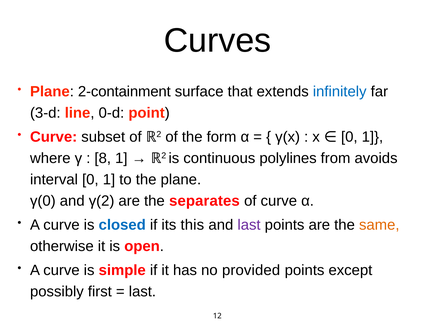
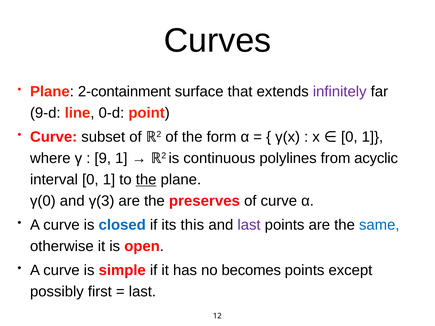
infinitely colour: blue -> purple
3-d: 3-d -> 9-d
8: 8 -> 9
avoids: avoids -> acyclic
the at (146, 180) underline: none -> present
γ(2: γ(2 -> γ(3
separates: separates -> preserves
same colour: orange -> blue
provided: provided -> becomes
